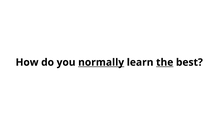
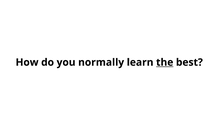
normally underline: present -> none
